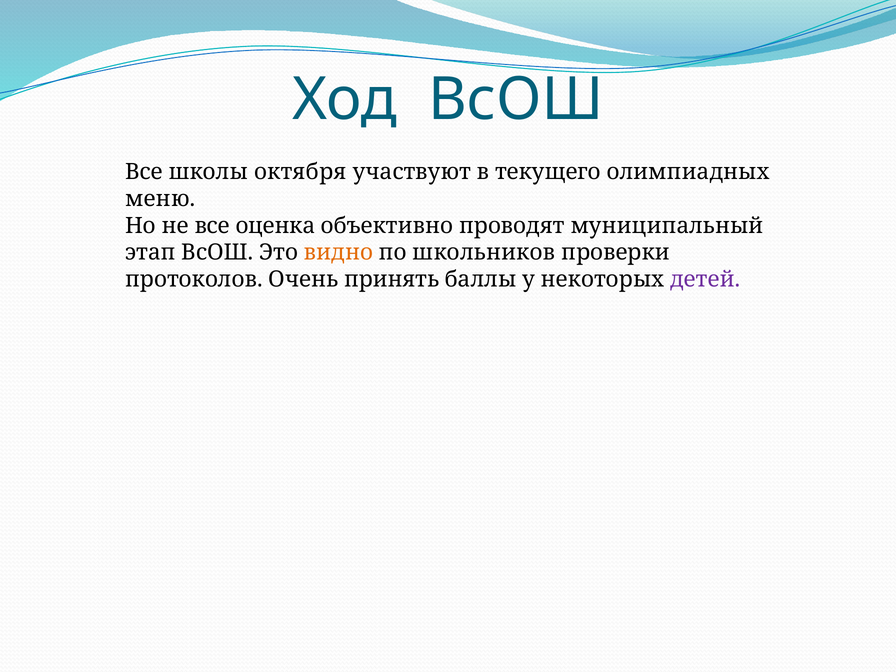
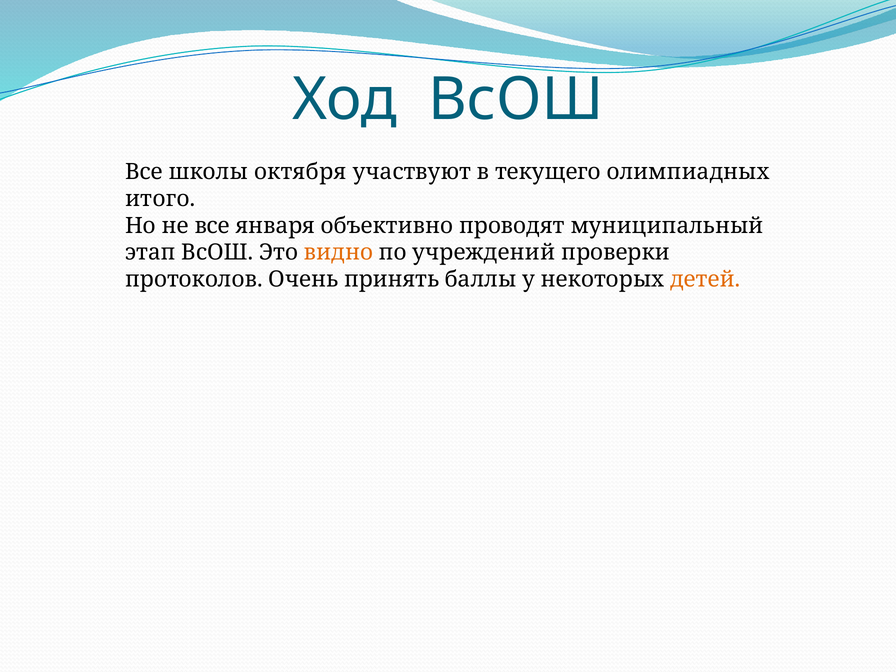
меню: меню -> итого
оценка: оценка -> января
школьников: школьников -> учреждений
детей colour: purple -> orange
